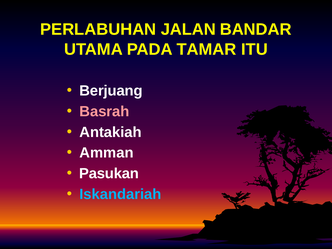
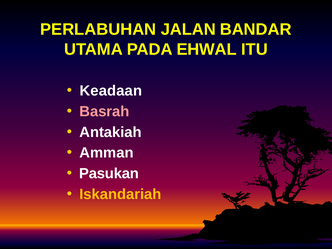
TAMAR: TAMAR -> EHWAL
Berjuang: Berjuang -> Keadaan
Iskandariah colour: light blue -> yellow
